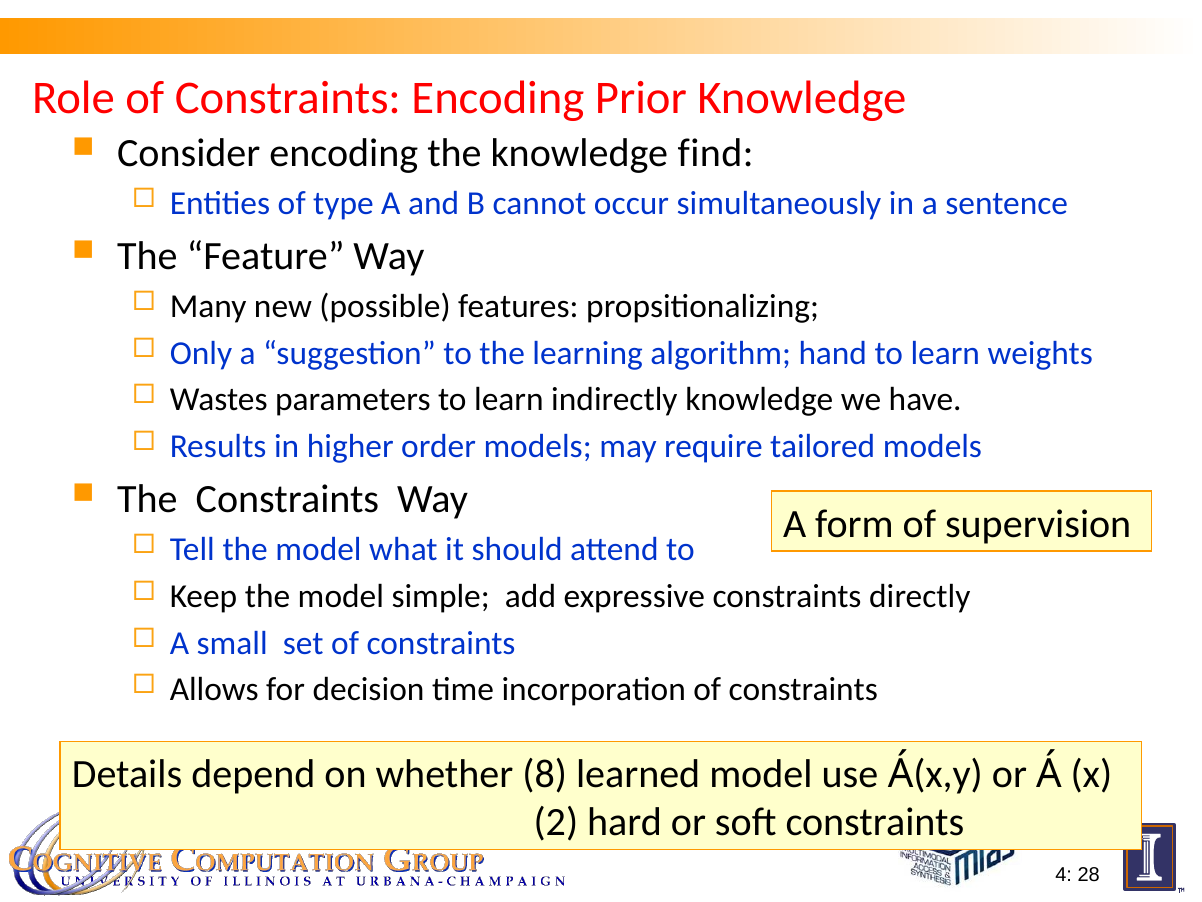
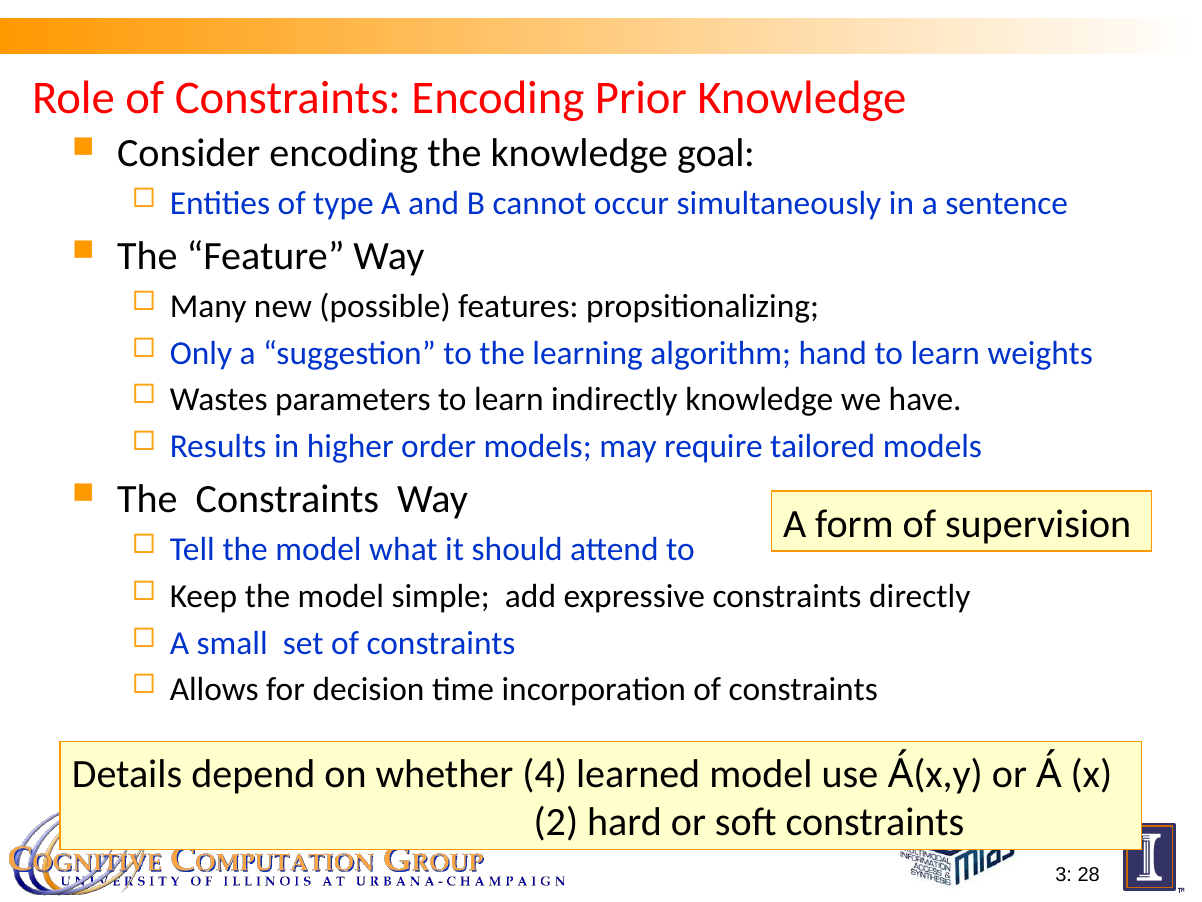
find: find -> goal
8: 8 -> 4
4: 4 -> 3
